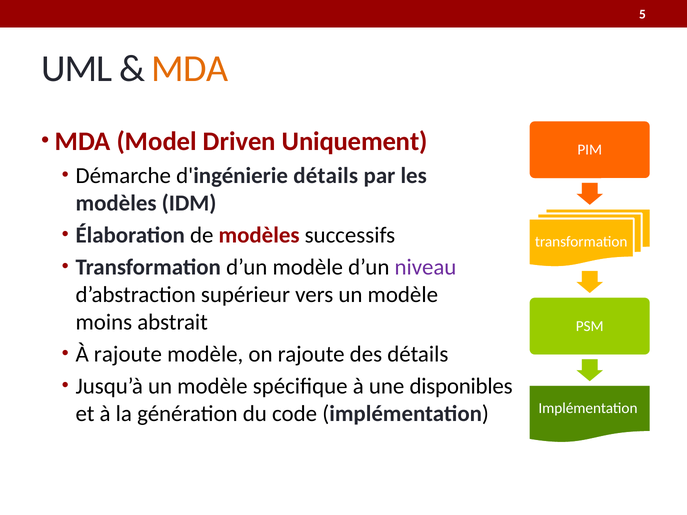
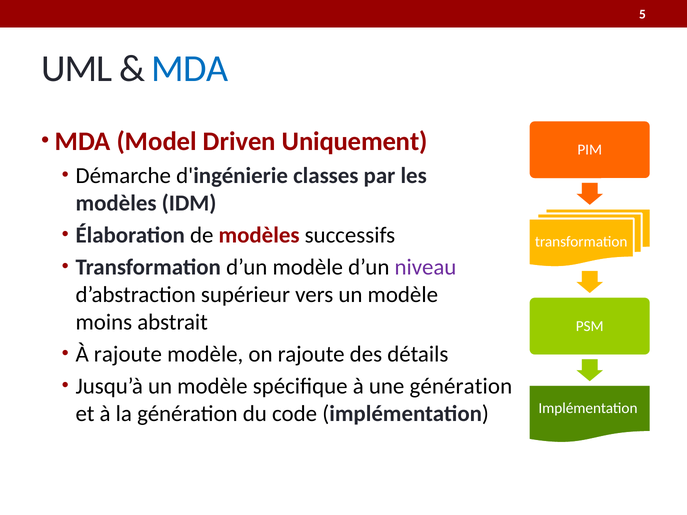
MDA at (190, 68) colour: orange -> blue
d'ingénierie détails: détails -> classes
une disponibles: disponibles -> génération
